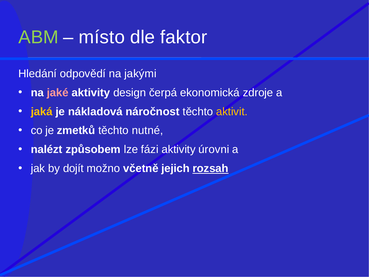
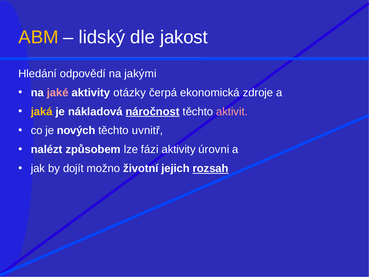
ABM colour: light green -> yellow
místo: místo -> lidský
faktor: faktor -> jakost
design: design -> otázky
náročnost underline: none -> present
aktivit colour: yellow -> pink
zmetků: zmetků -> nových
nutné: nutné -> uvnitř
včetně: včetně -> životní
